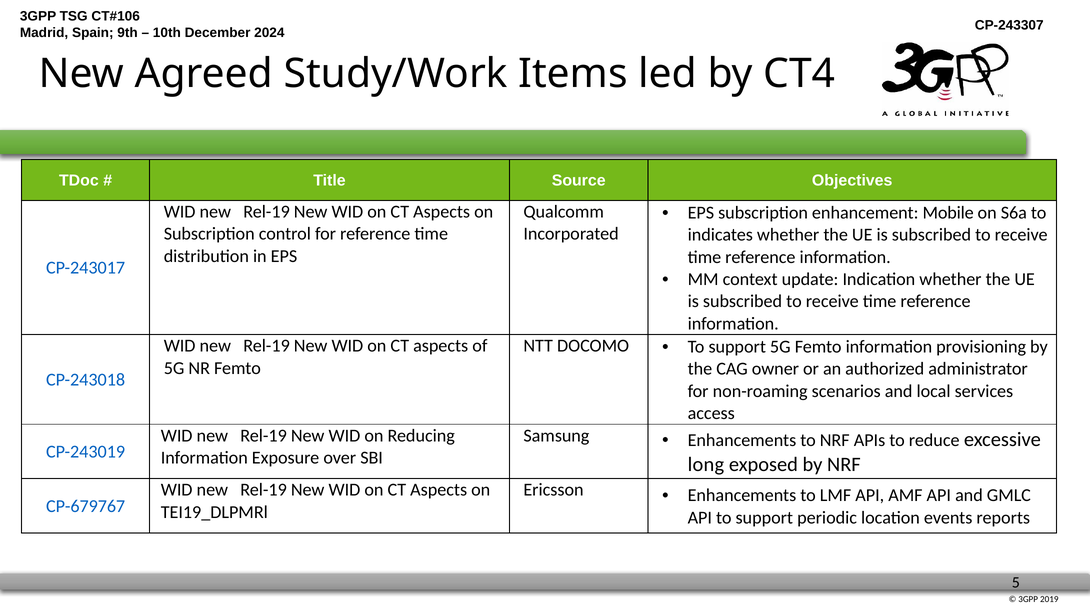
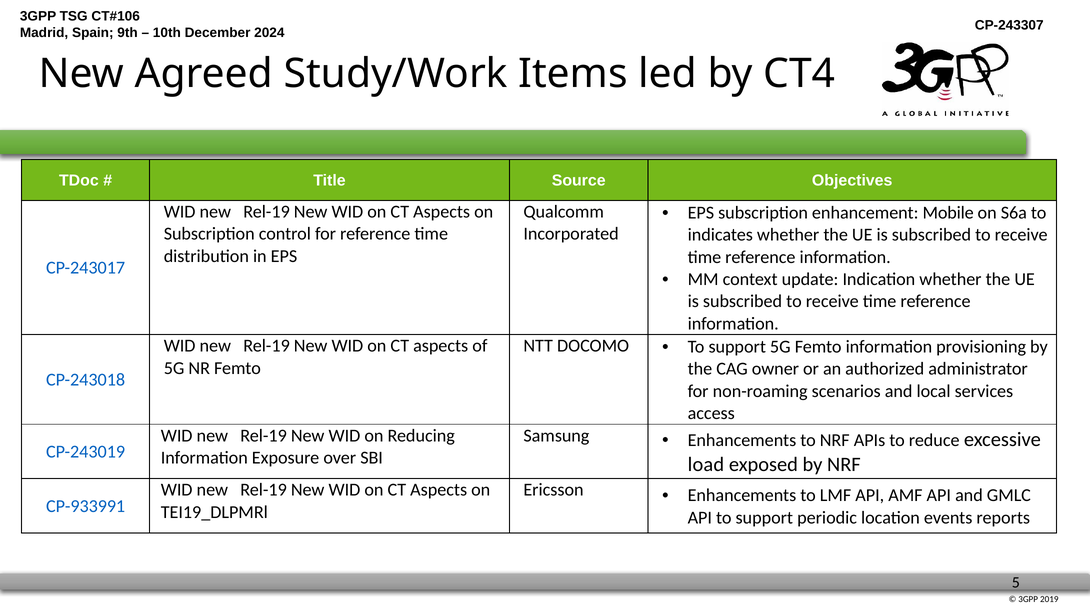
long: long -> load
CP-679767: CP-679767 -> CP-933991
